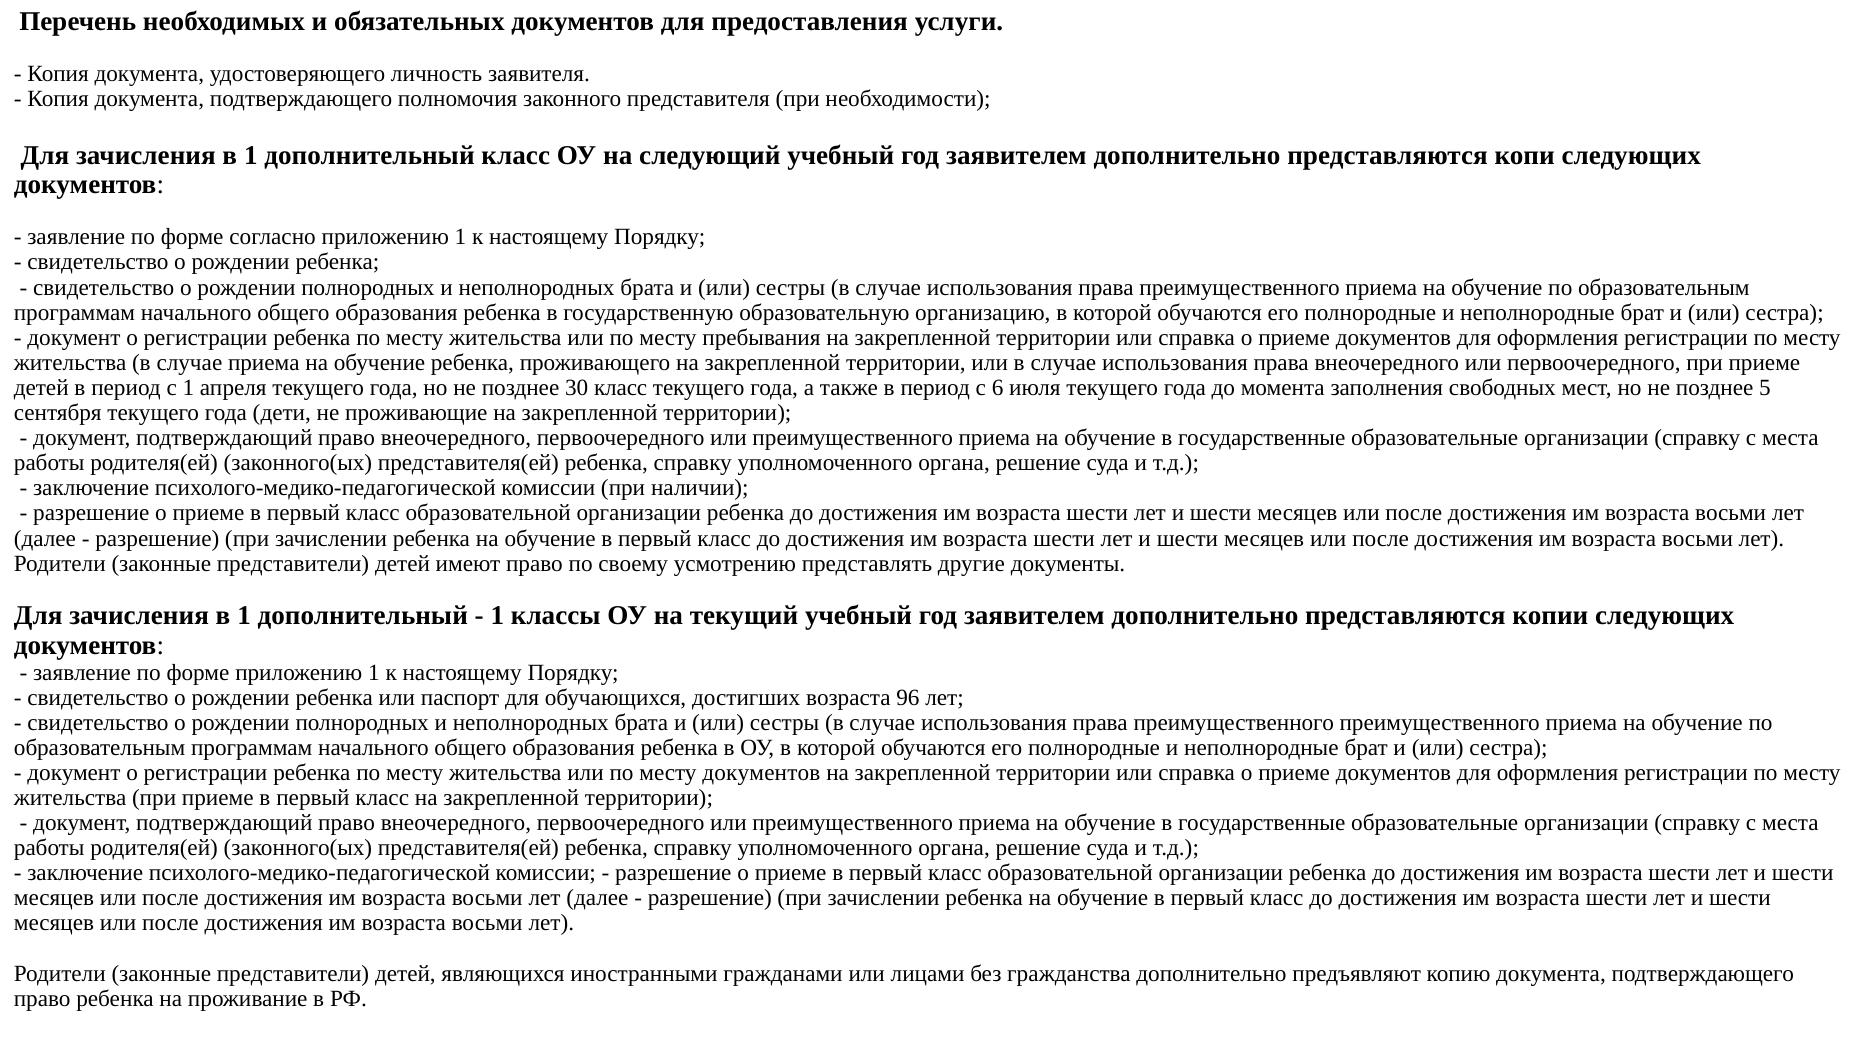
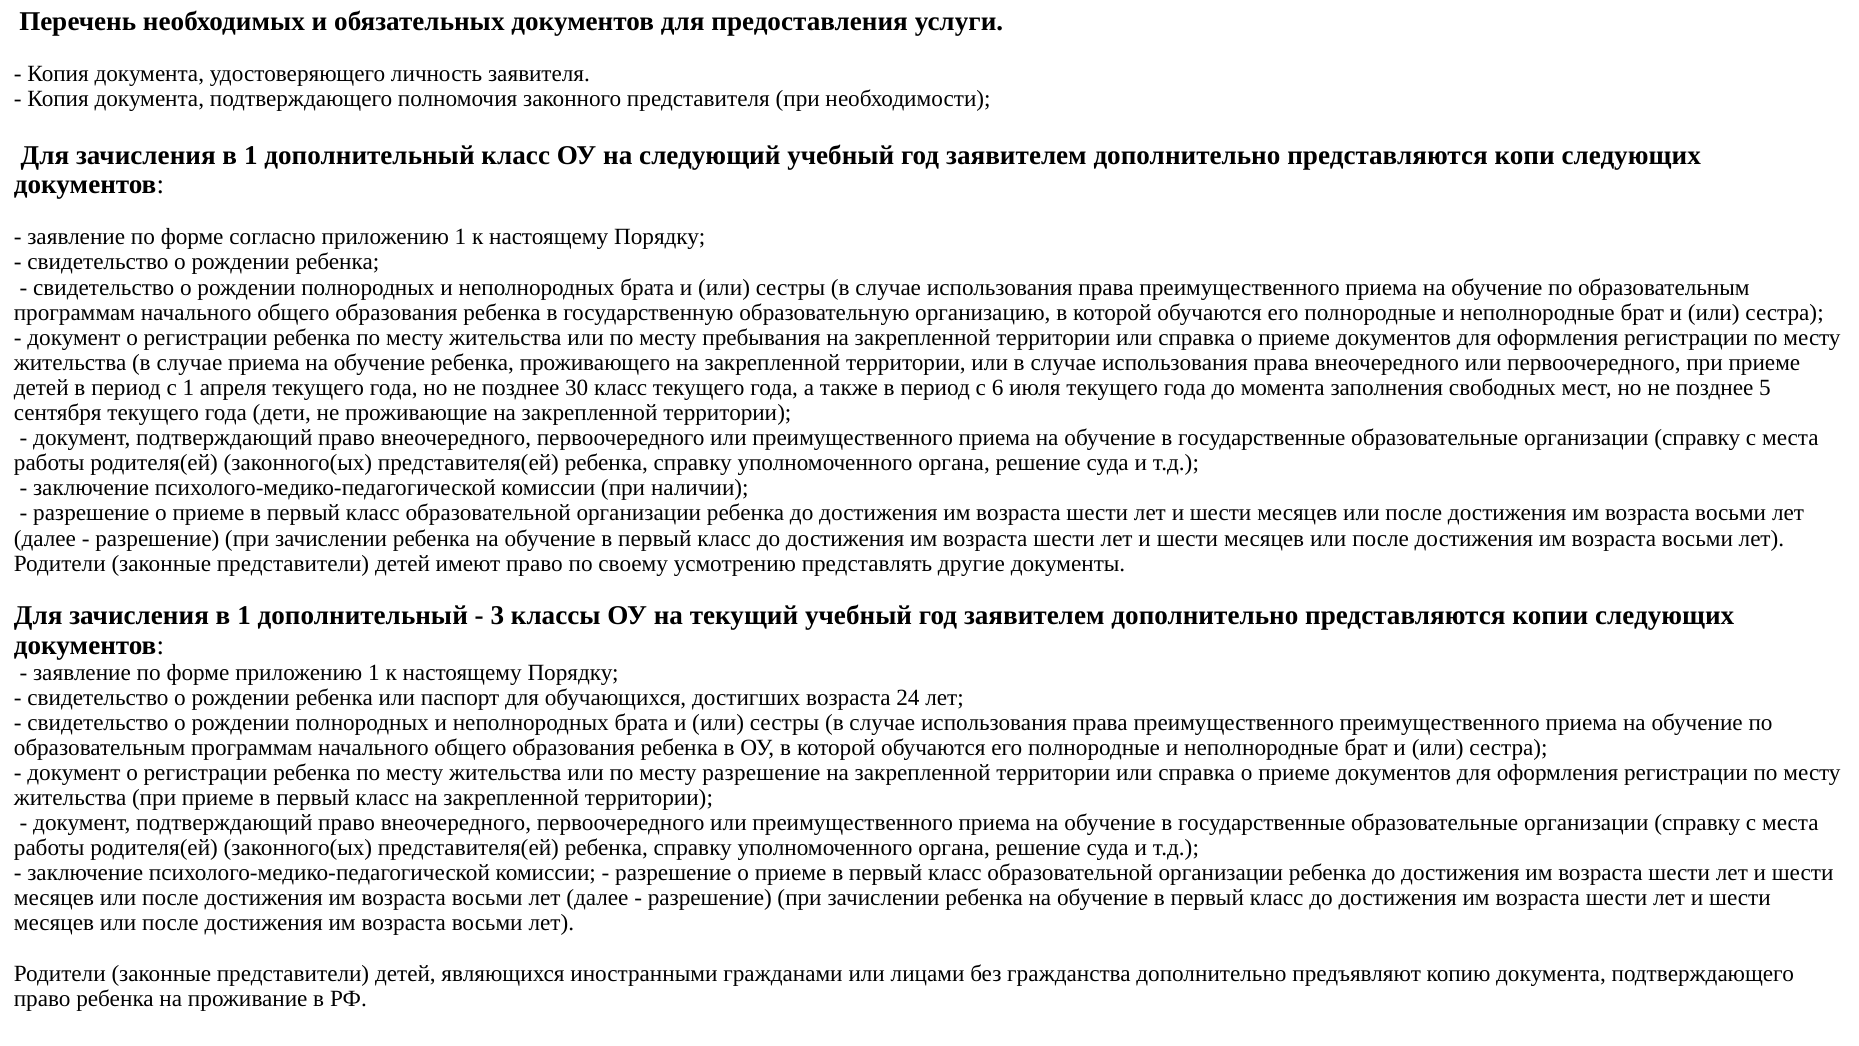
1 at (497, 616): 1 -> 3
96: 96 -> 24
месту документов: документов -> разрешение
